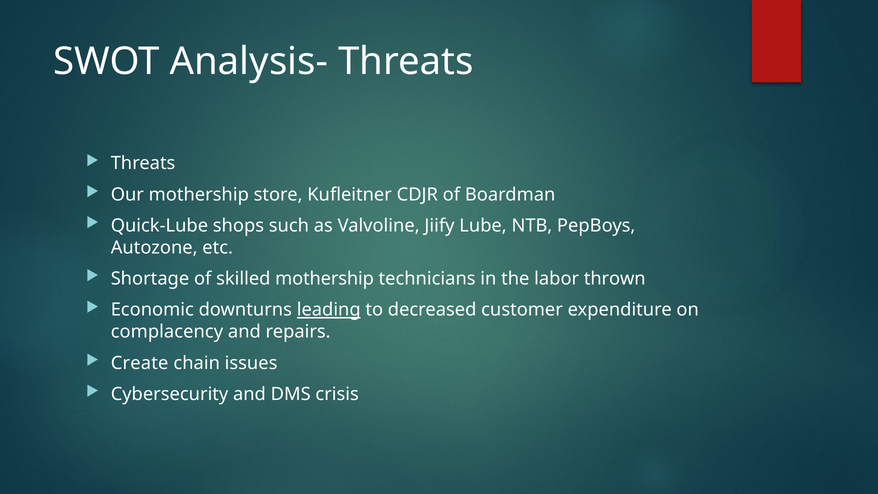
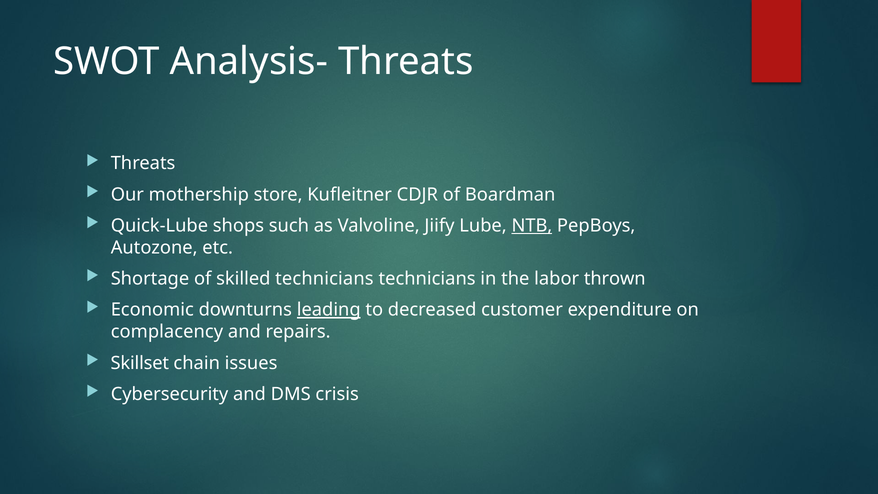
NTB underline: none -> present
skilled mothership: mothership -> technicians
Create: Create -> Skillset
